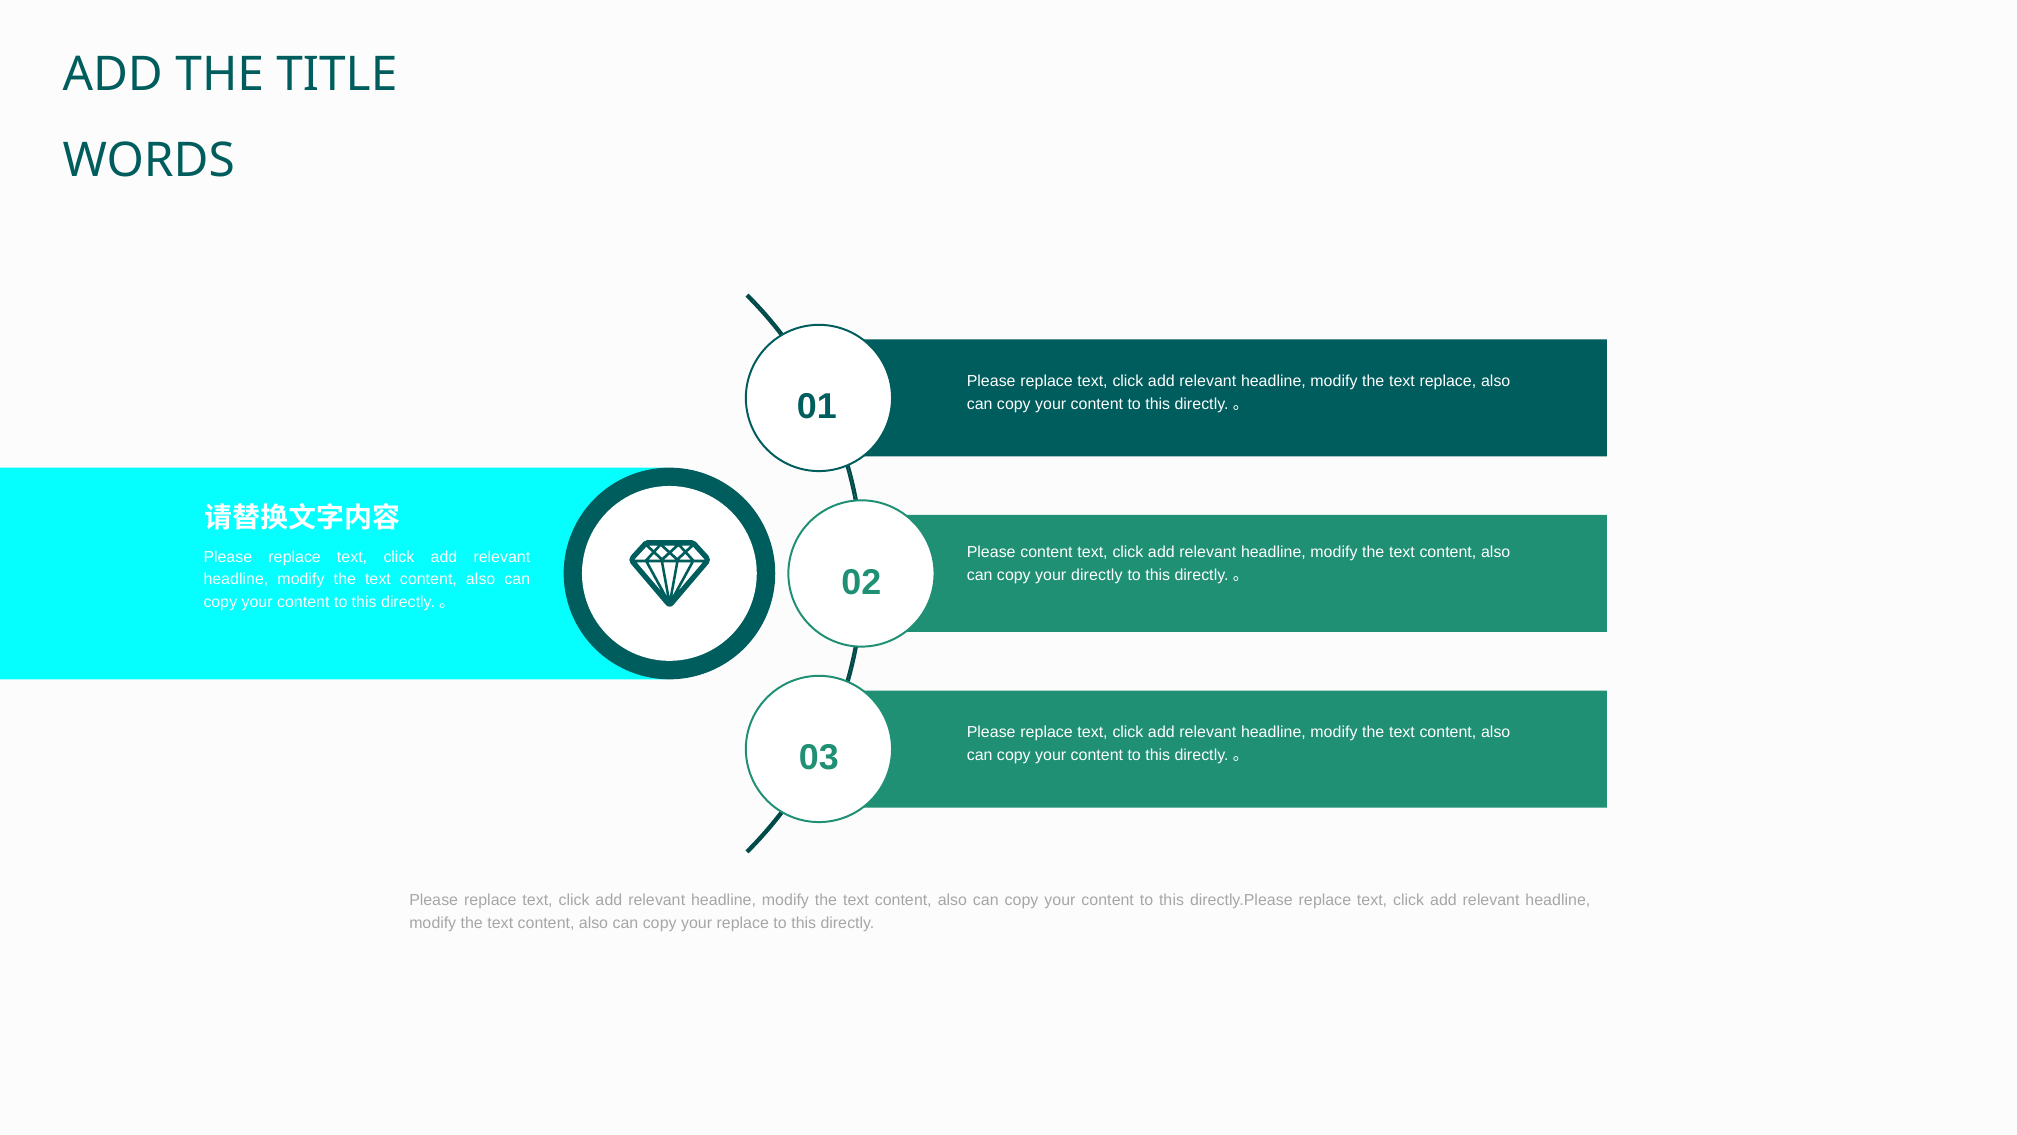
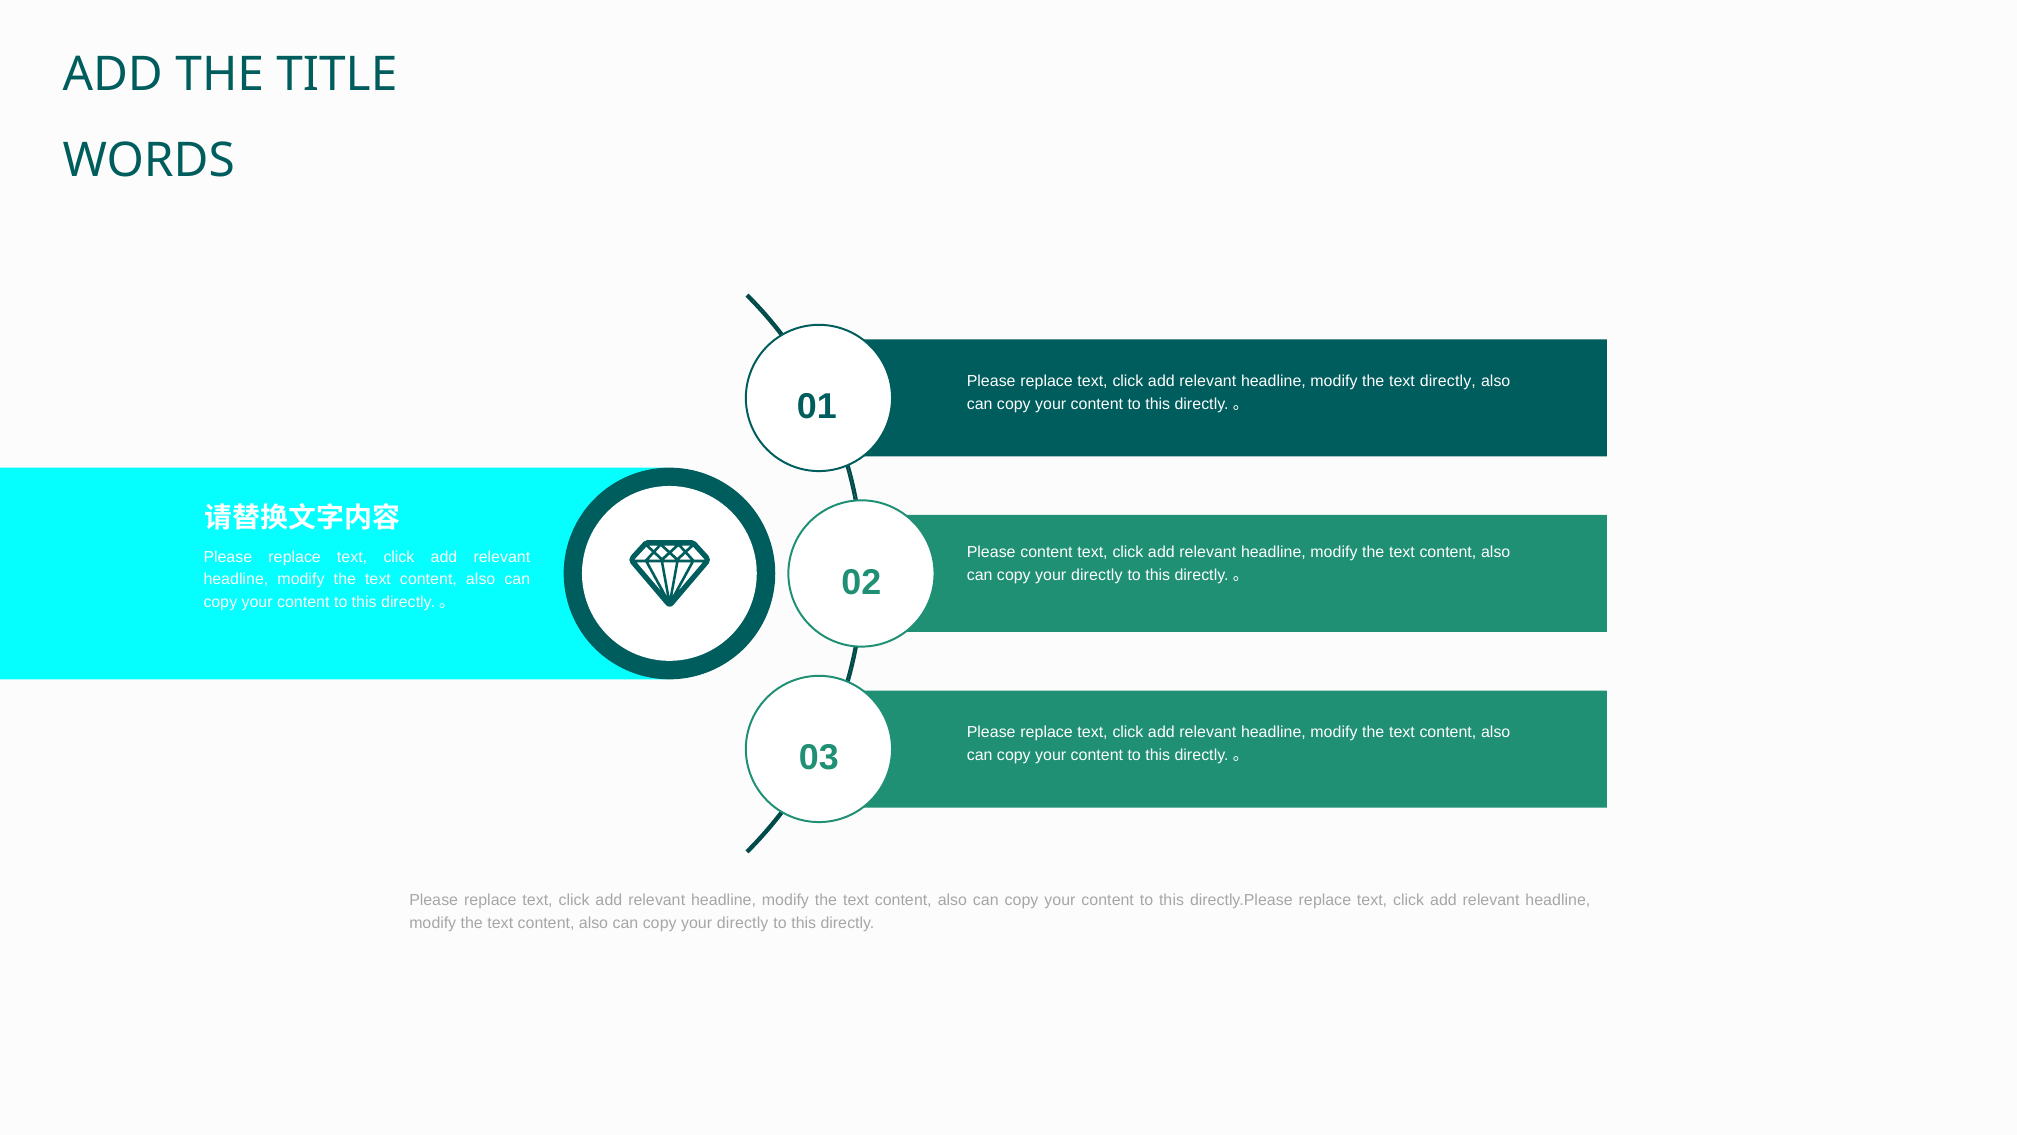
text replace: replace -> directly
replace at (743, 923): replace -> directly
